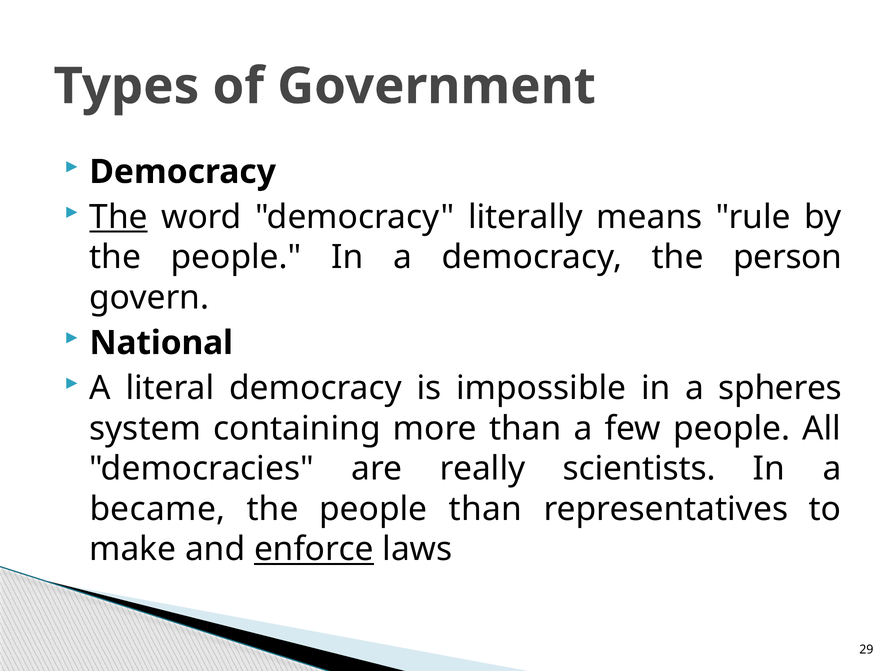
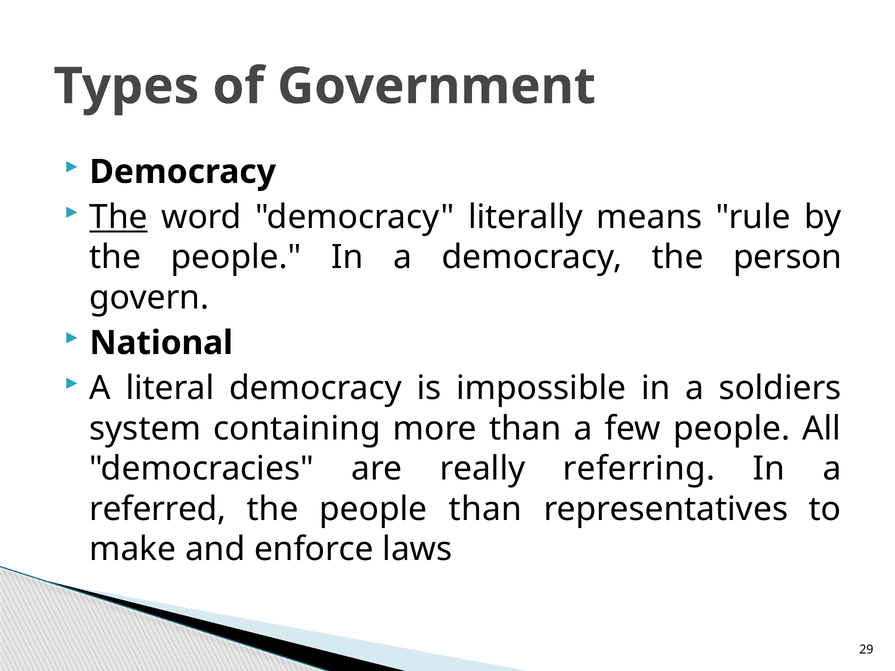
spheres: spheres -> soldiers
scientists: scientists -> referring
became: became -> referred
enforce underline: present -> none
